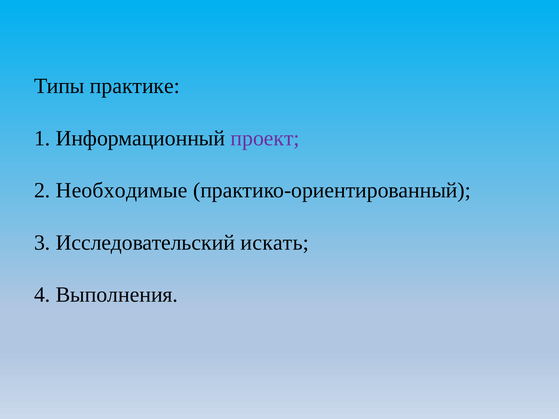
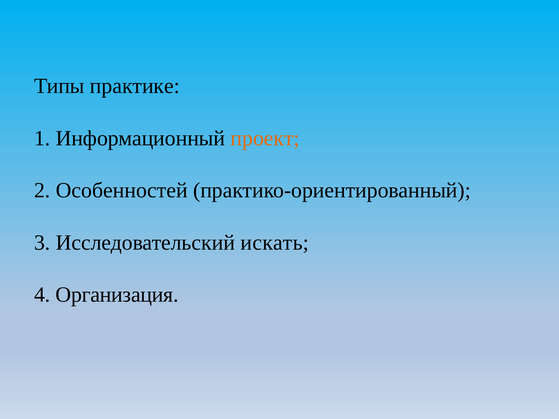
проект colour: purple -> orange
Необходимые: Необходимые -> Особенностей
Выполнения: Выполнения -> Организация
